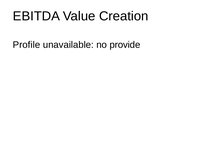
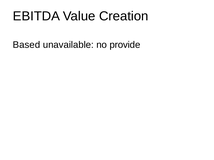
Profile: Profile -> Based
